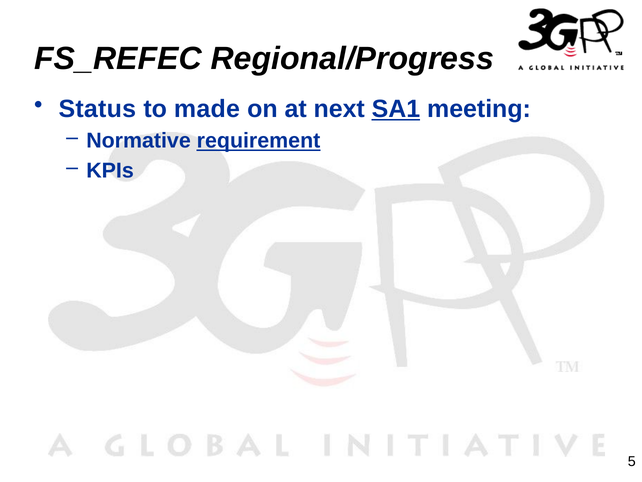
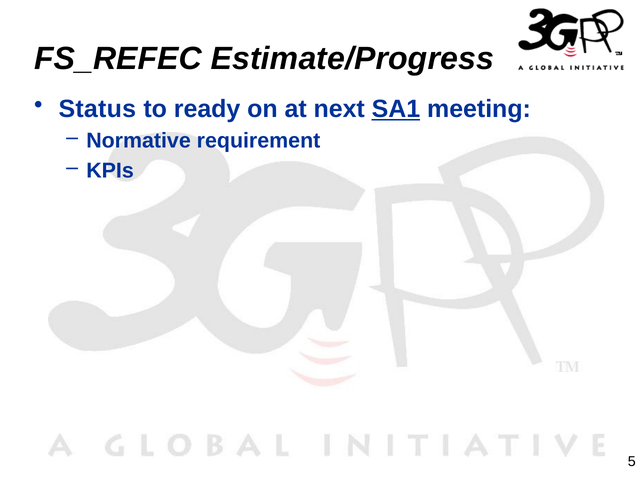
Regional/Progress: Regional/Progress -> Estimate/Progress
made: made -> ready
requirement underline: present -> none
